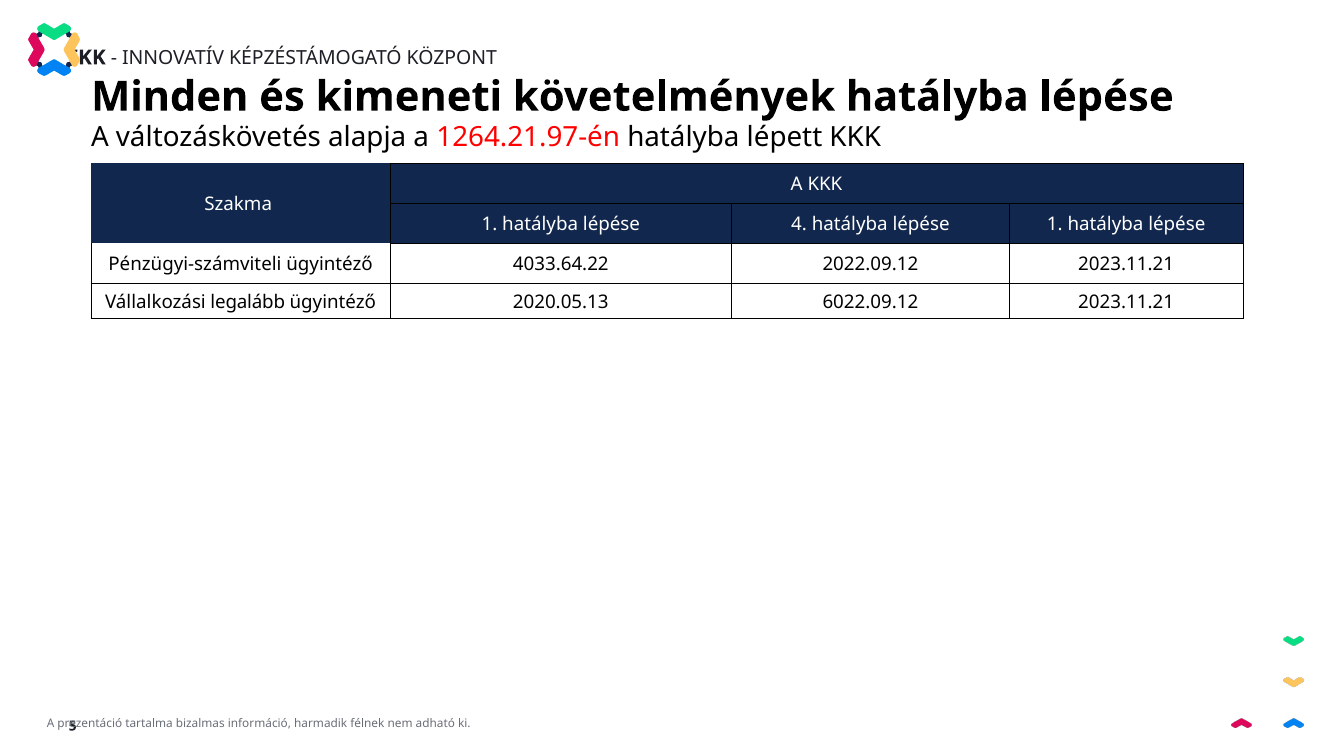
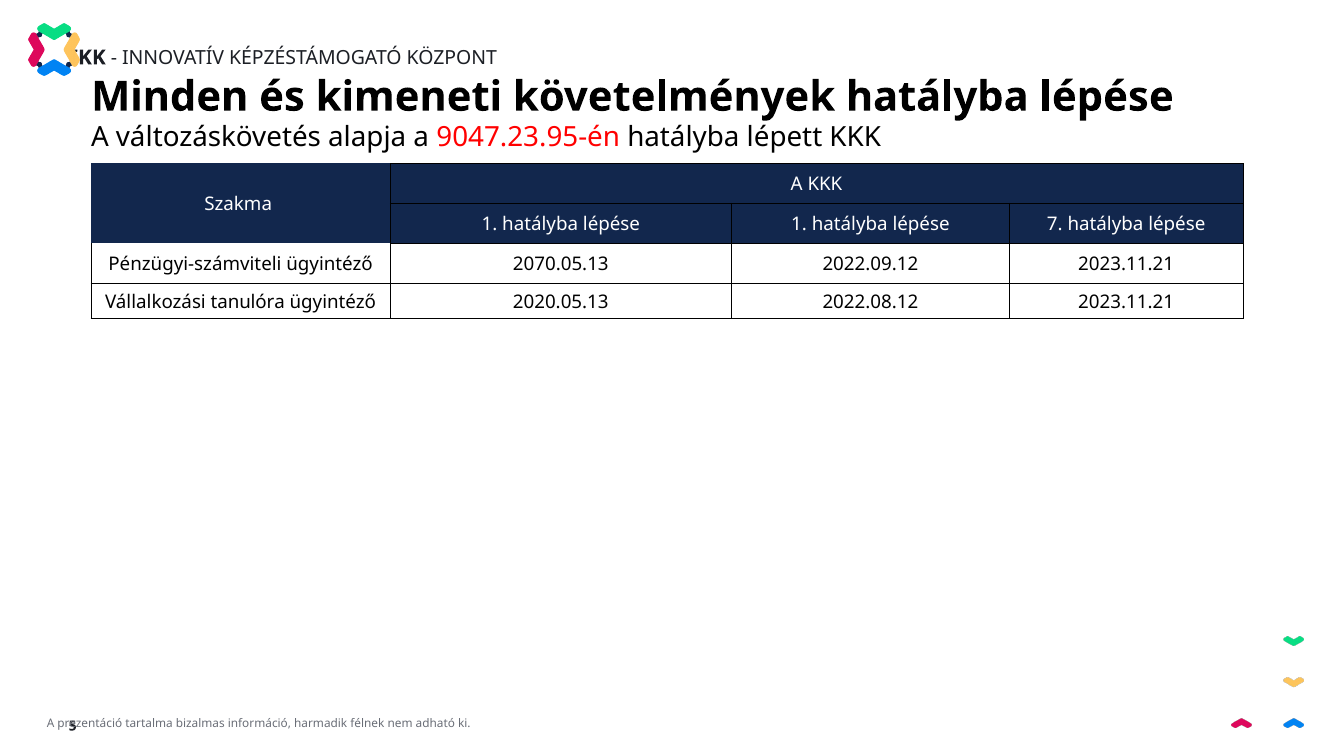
1264.21.97-én: 1264.21.97-én -> 9047.23.95-én
lépése 4: 4 -> 1
lépése 1: 1 -> 7
4033.64.22: 4033.64.22 -> 2070.05.13
legalább: legalább -> tanulóra
6022.09.12: 6022.09.12 -> 2022.08.12
